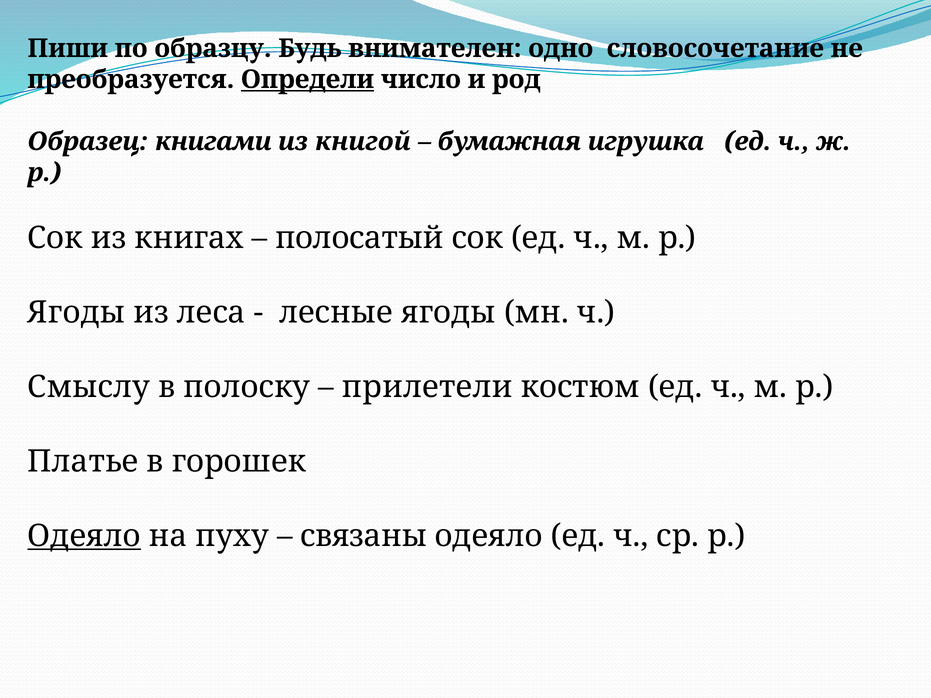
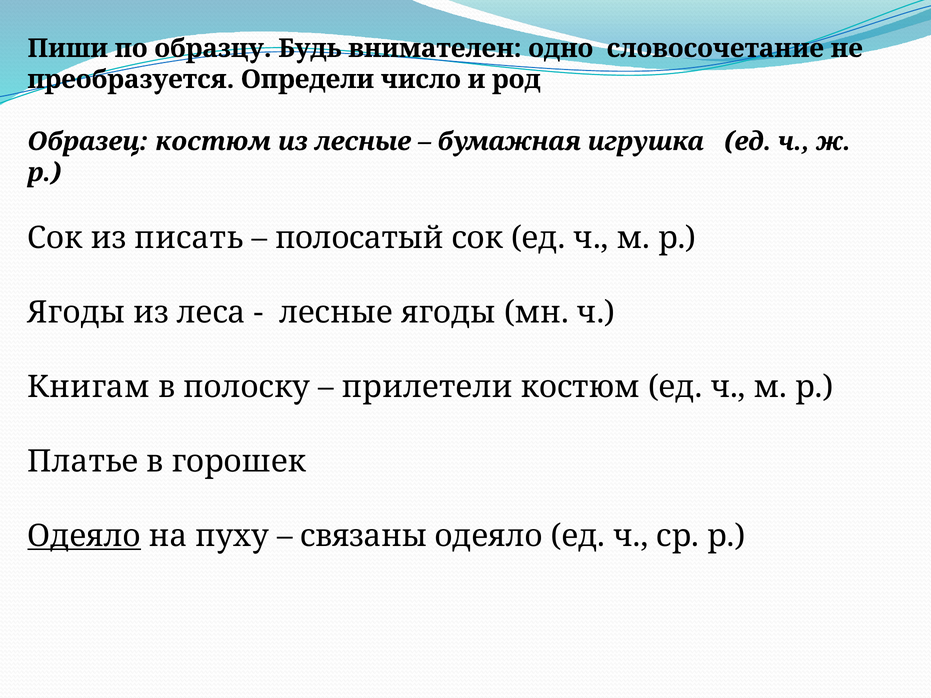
Определи underline: present -> none
Образец книгами: книгами -> костюм
из книгой: книгой -> лесные
книгах: книгах -> писать
Смыслу: Смыслу -> Книгам
